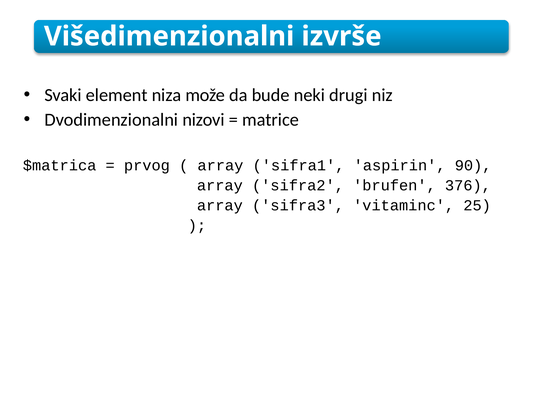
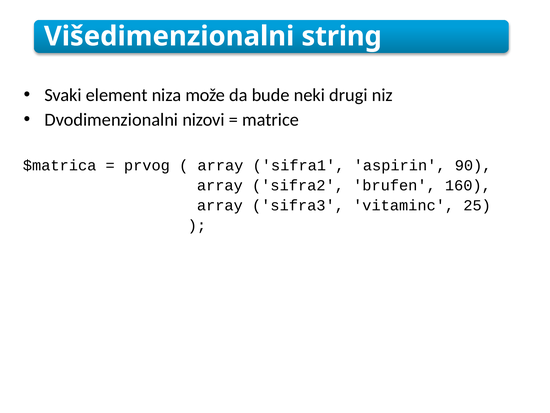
izvrše: izvrše -> string
376: 376 -> 160
